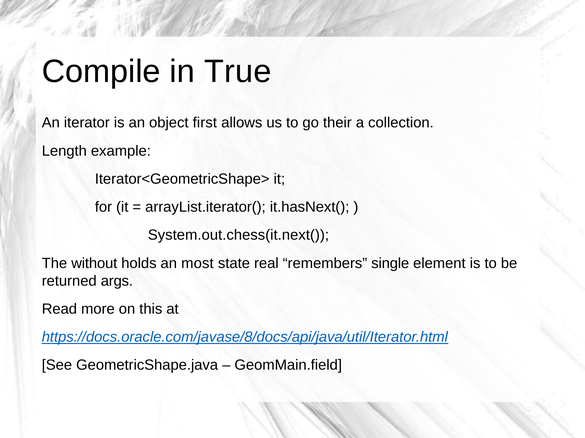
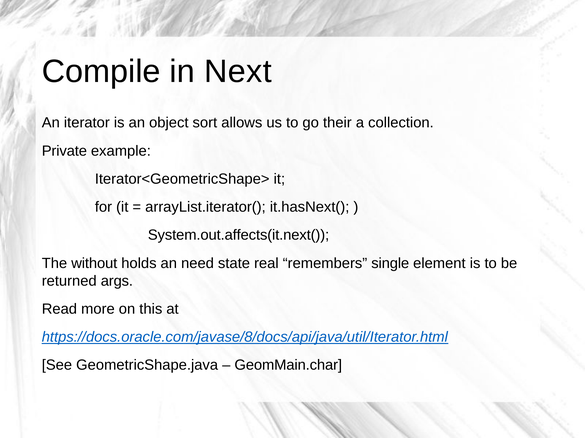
True: True -> Next
first: first -> sort
Length: Length -> Private
System.out.chess(it.next(: System.out.chess(it.next( -> System.out.affects(it.next(
most: most -> need
GeomMain.field: GeomMain.field -> GeomMain.char
